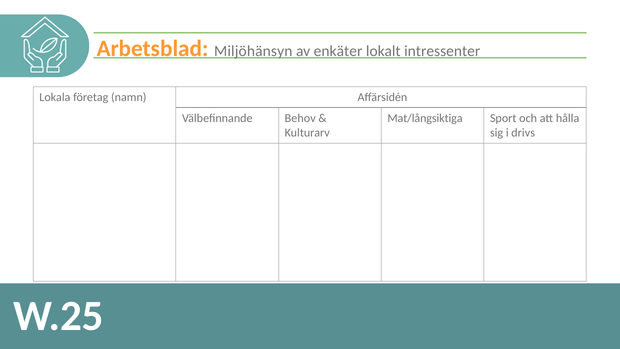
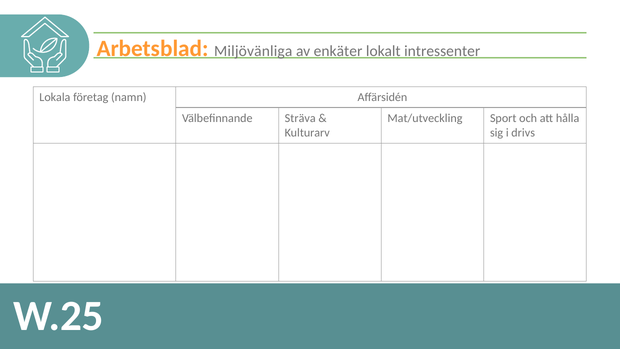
Miljöhänsyn: Miljöhänsyn -> Miljövänliga
Behov: Behov -> Sträva
Mat/långsiktiga: Mat/långsiktiga -> Mat/utveckling
